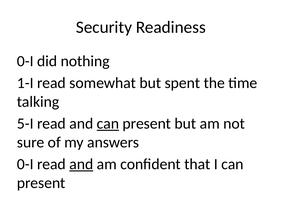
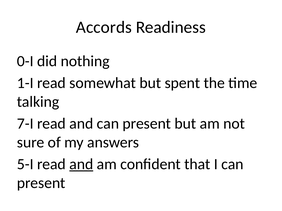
Security: Security -> Accords
5-I: 5-I -> 7-I
can at (108, 124) underline: present -> none
0-I at (25, 165): 0-I -> 5-I
